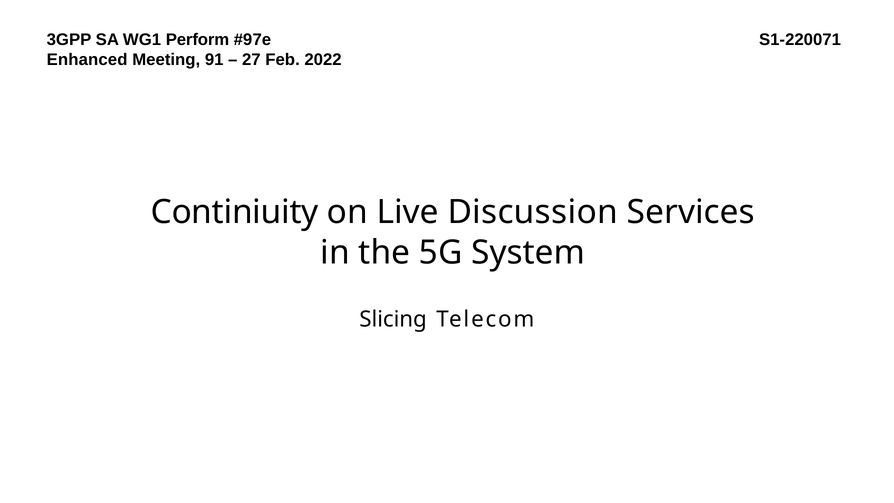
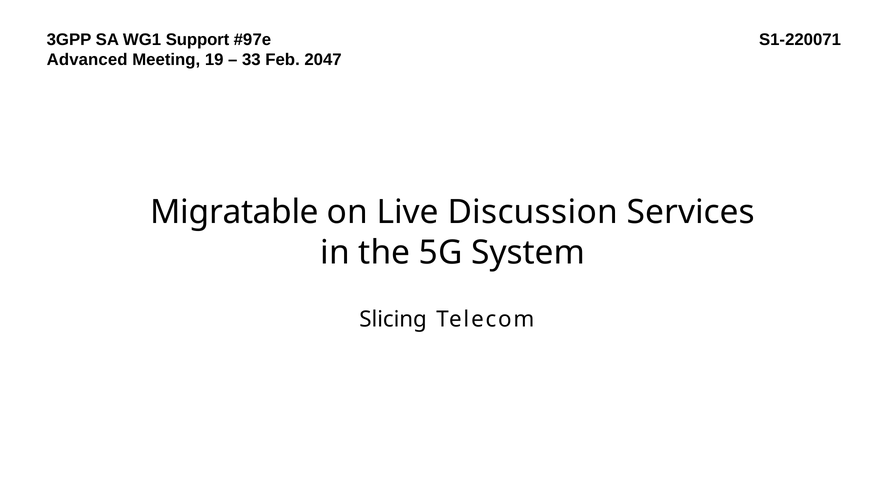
Perform: Perform -> Support
Enhanced: Enhanced -> Advanced
91: 91 -> 19
27: 27 -> 33
2022: 2022 -> 2047
Continiuity: Continiuity -> Migratable
